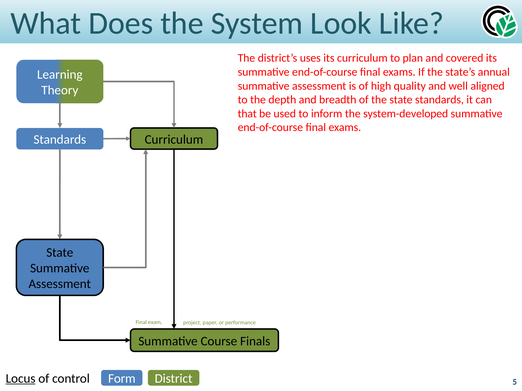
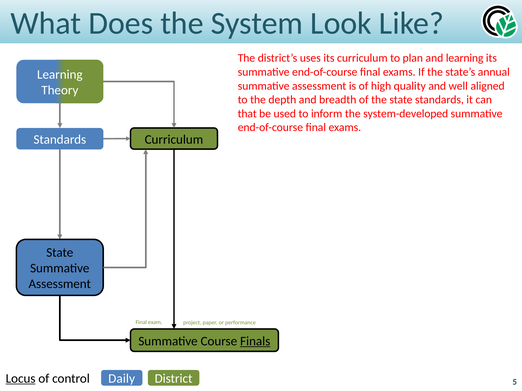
and covered: covered -> learning
Finals underline: none -> present
Form: Form -> Daily
